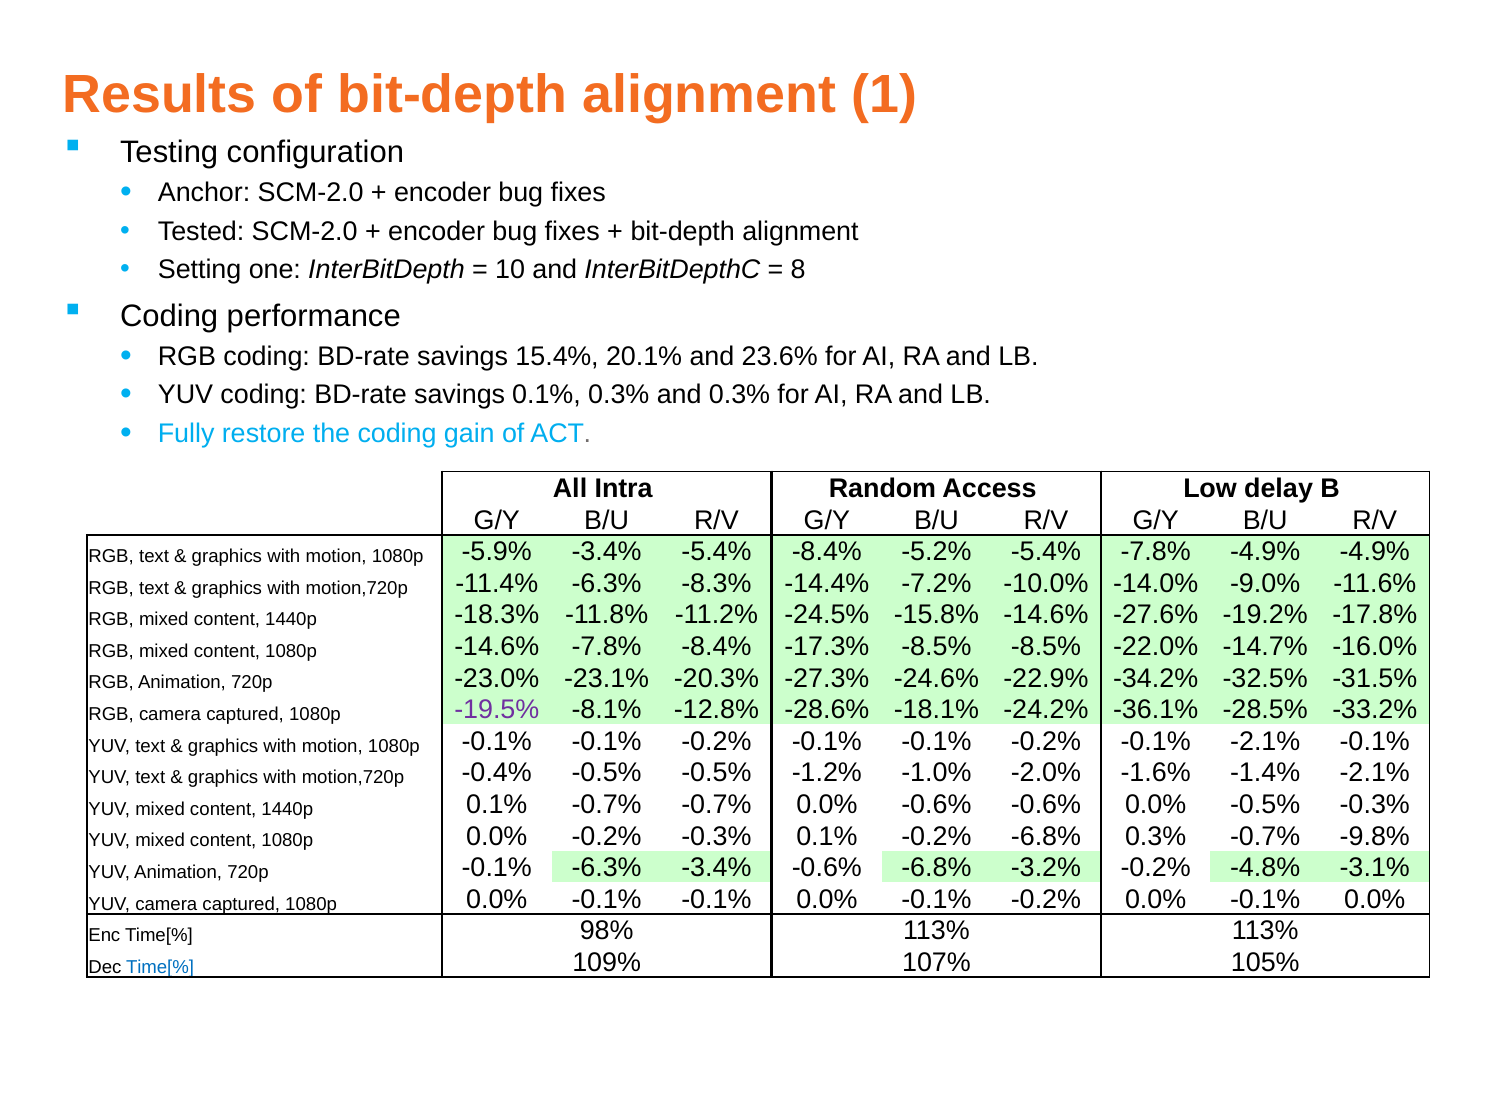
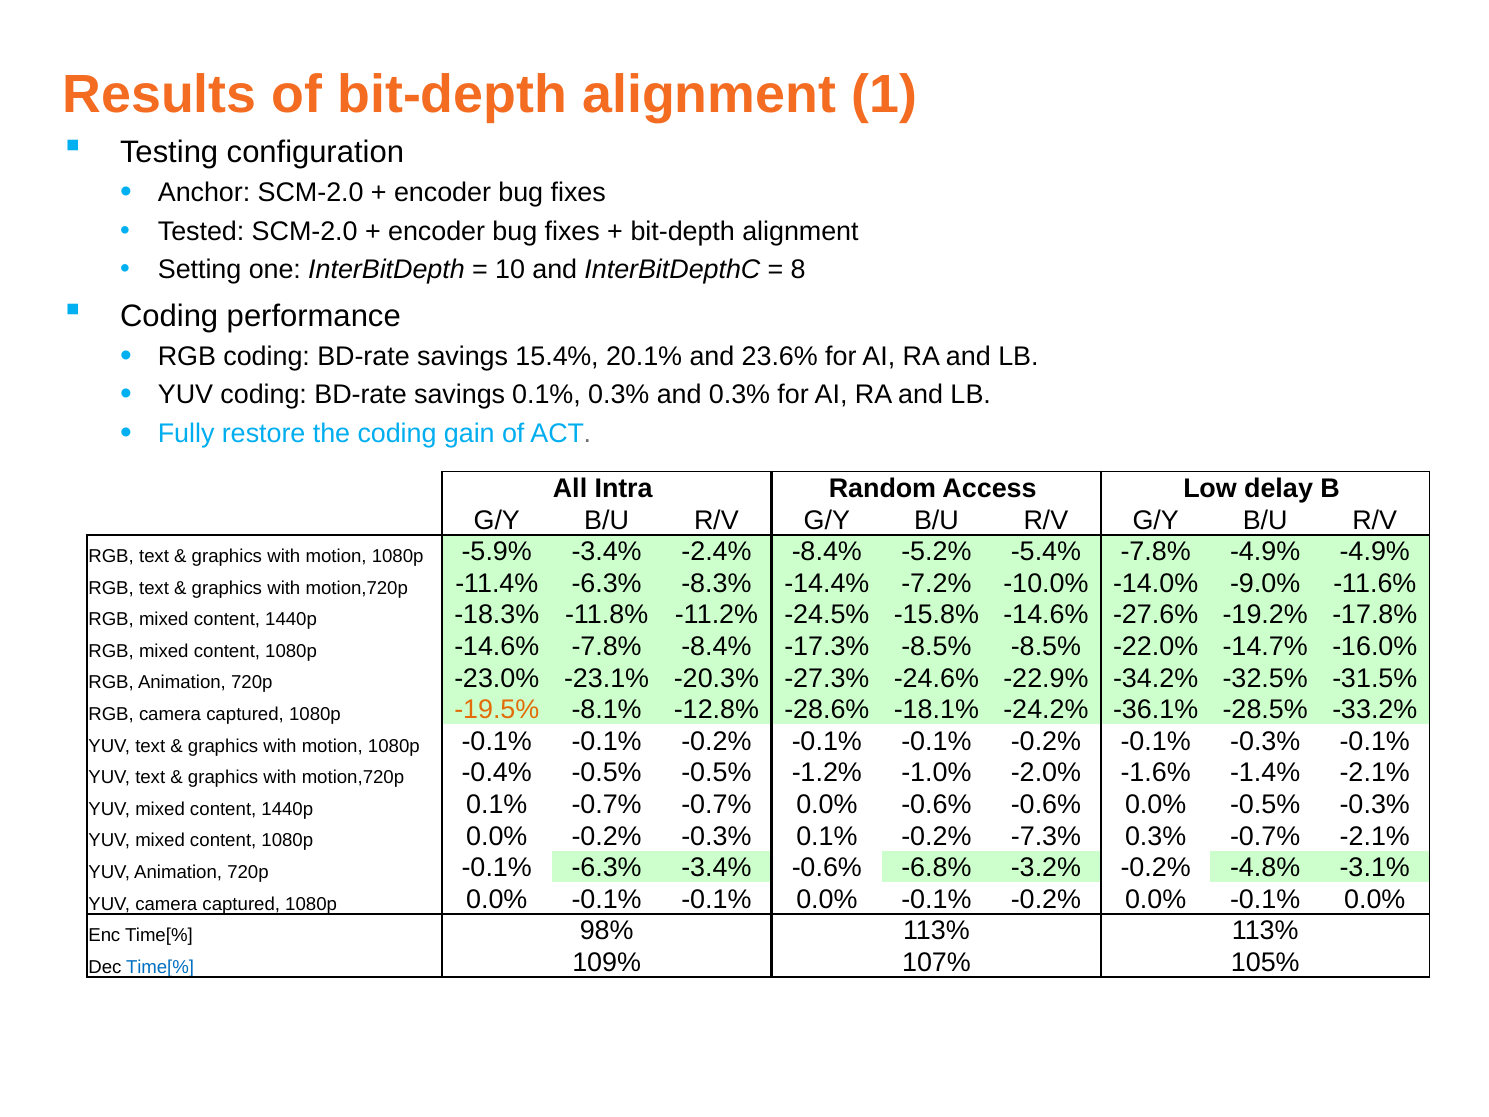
-3.4% -5.4%: -5.4% -> -2.4%
-19.5% colour: purple -> orange
-0.1% -2.1%: -2.1% -> -0.3%
-0.2% -6.8%: -6.8% -> -7.3%
-0.7% -9.8%: -9.8% -> -2.1%
